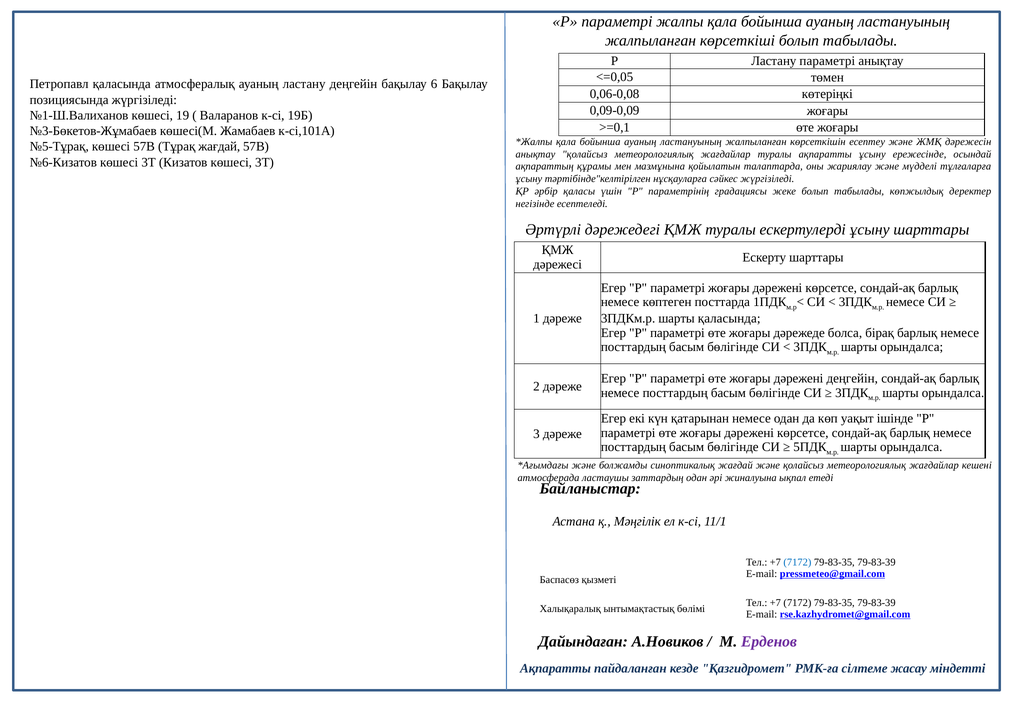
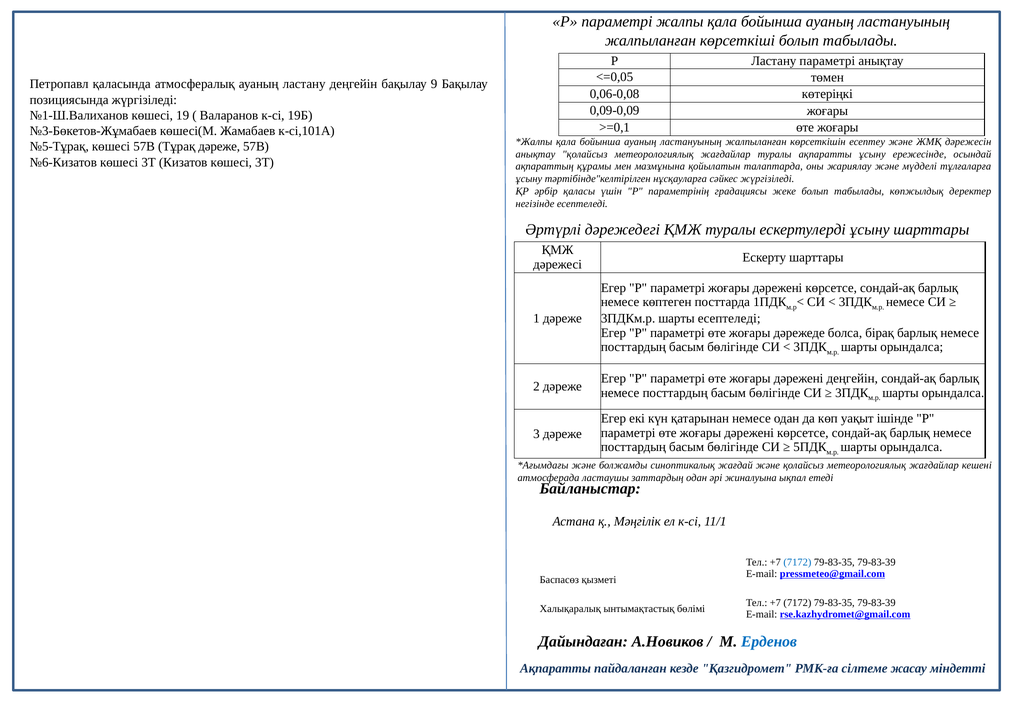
6: 6 -> 9
Тұрақ жағдай: жағдай -> дәреже
шарты қаласында: қаласында -> есептеледі
Ерденов colour: purple -> blue
